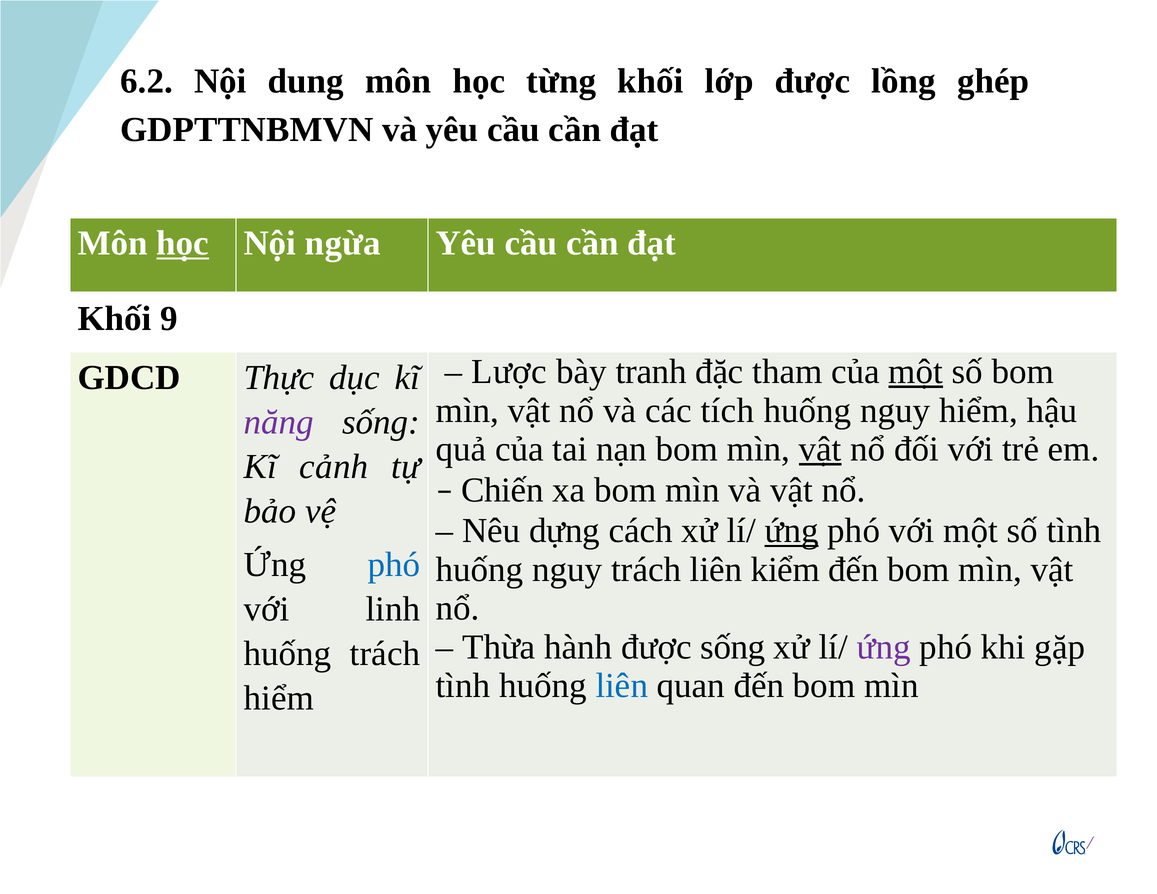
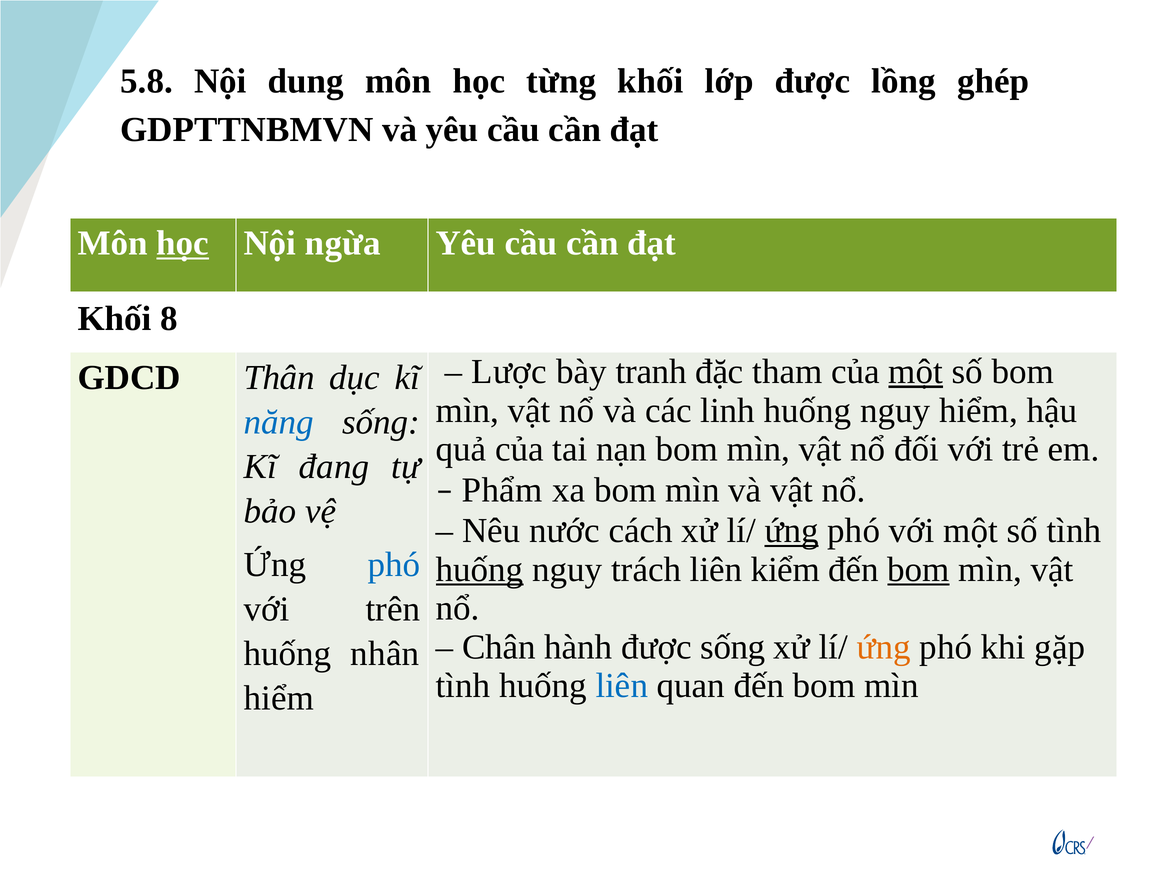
6.2: 6.2 -> 5.8
9: 9 -> 8
Thực: Thực -> Thân
tích: tích -> linh
năng colour: purple -> blue
vật at (820, 449) underline: present -> none
cảnh: cảnh -> đang
Chiến: Chiến -> Phẩm
dựng: dựng -> nước
huống at (480, 570) underline: none -> present
bom at (919, 570) underline: none -> present
linh: linh -> trên
Thừa: Thừa -> Chân
ứng at (884, 647) colour: purple -> orange
huống trách: trách -> nhân
